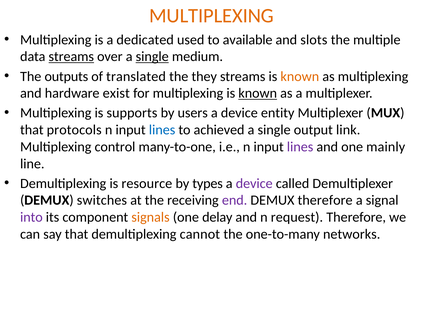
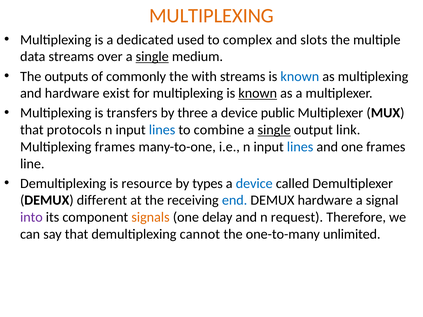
available: available -> complex
streams at (71, 57) underline: present -> none
translated: translated -> commonly
they: they -> with
known at (300, 76) colour: orange -> blue
supports: supports -> transfers
users: users -> three
entity: entity -> public
achieved: achieved -> combine
single at (274, 130) underline: none -> present
Multiplexing control: control -> frames
lines at (300, 147) colour: purple -> blue
one mainly: mainly -> frames
device at (254, 184) colour: purple -> blue
switches: switches -> different
end colour: purple -> blue
DEMUX therefore: therefore -> hardware
networks: networks -> unlimited
